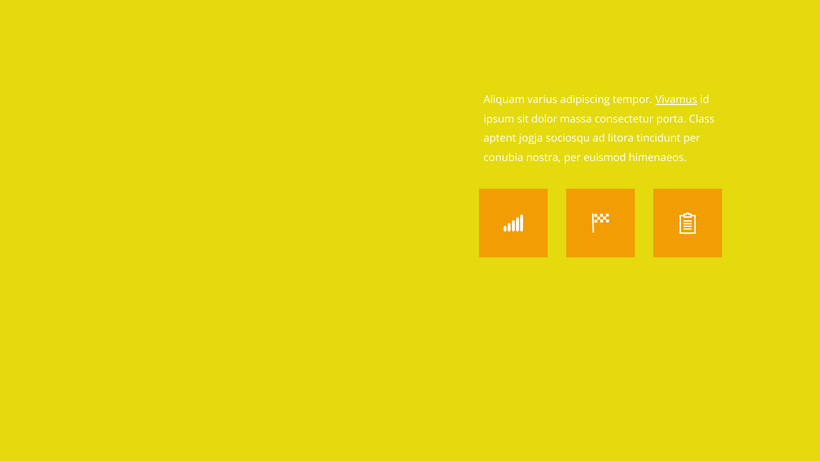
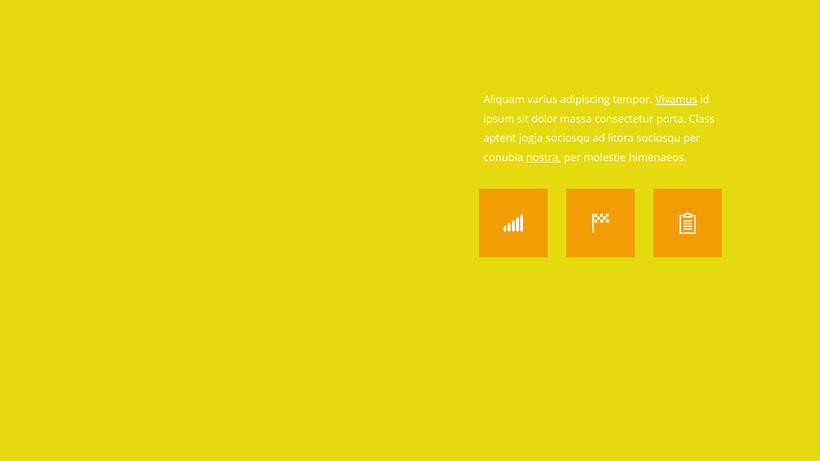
litora tincidunt: tincidunt -> sociosqu
nostra underline: none -> present
euismod: euismod -> molestie
